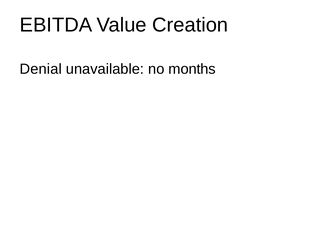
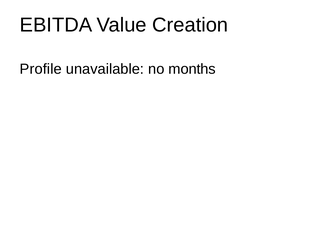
Denial: Denial -> Profile
